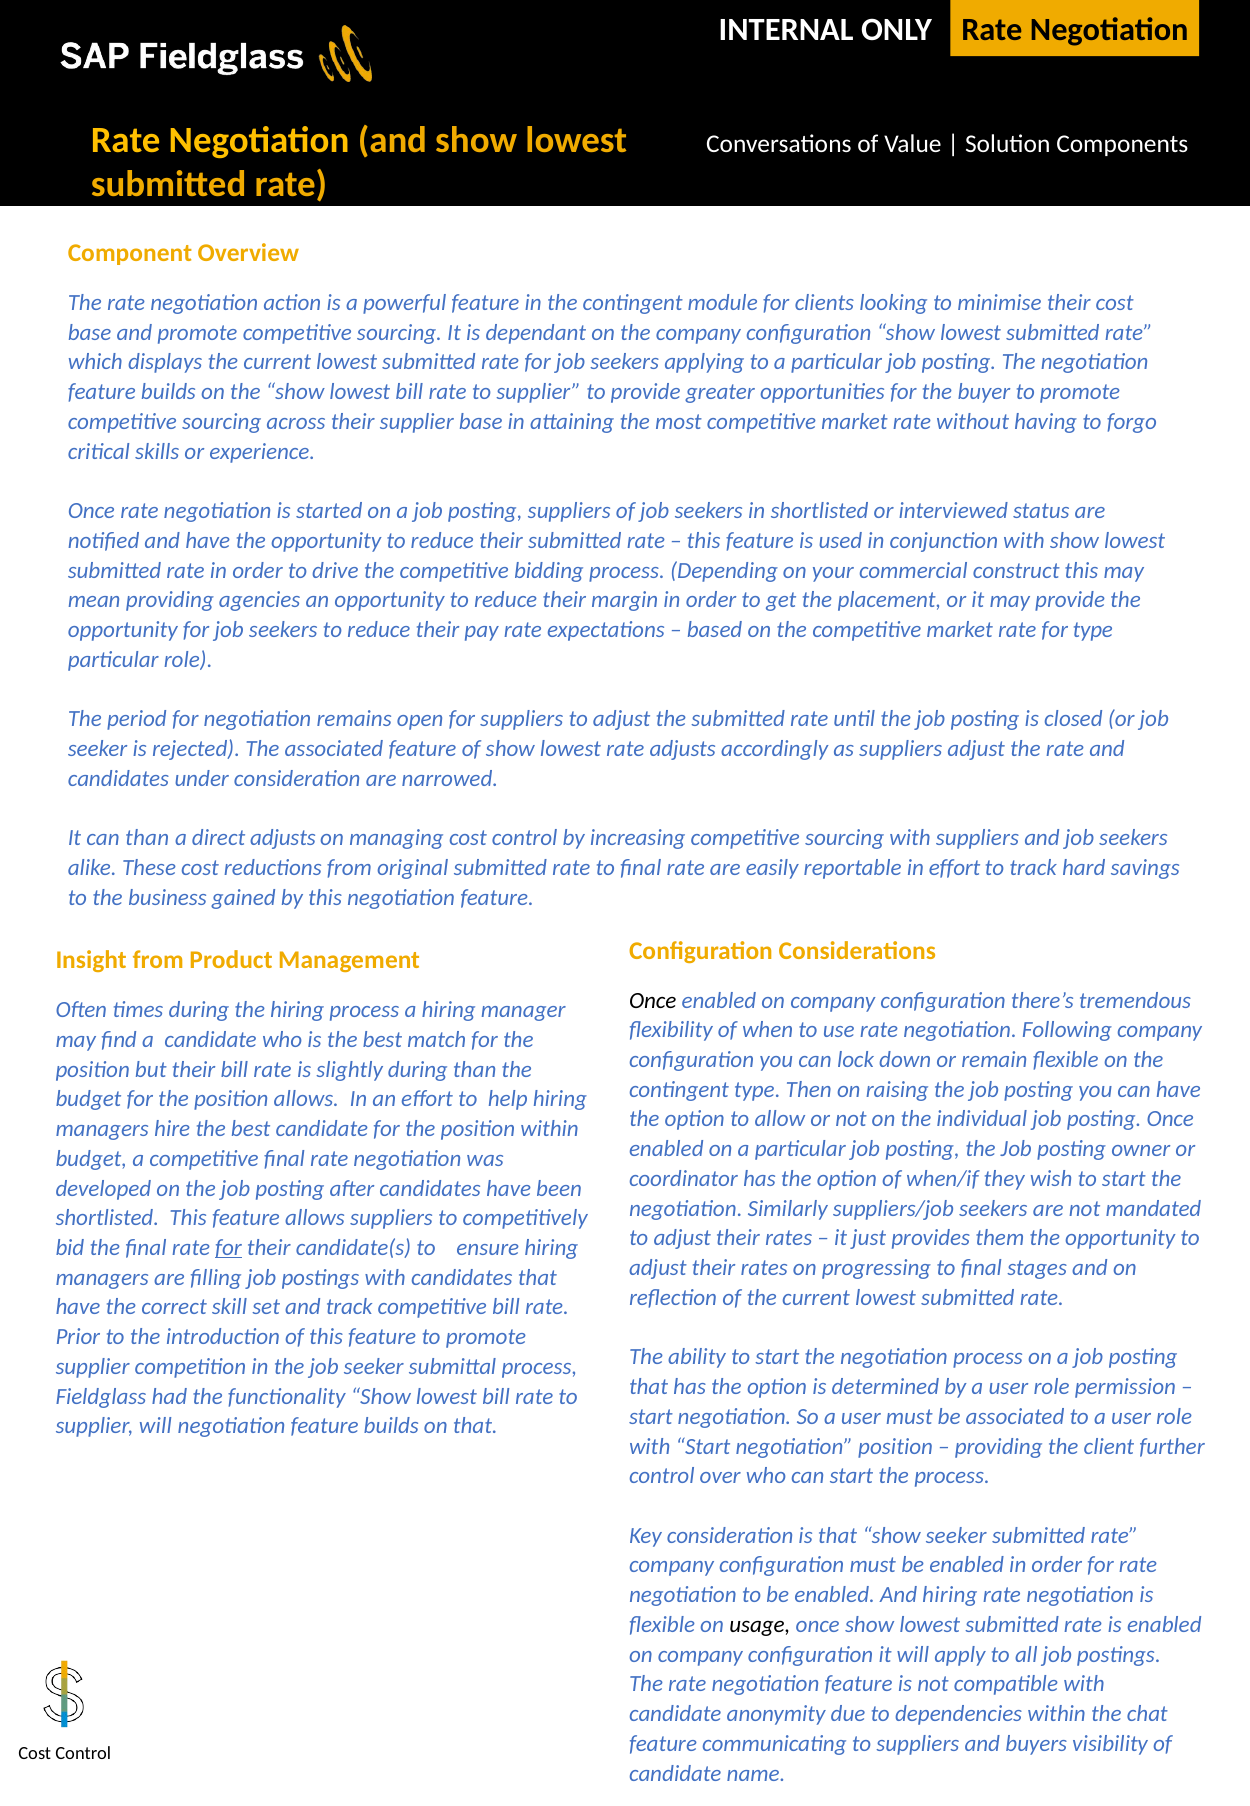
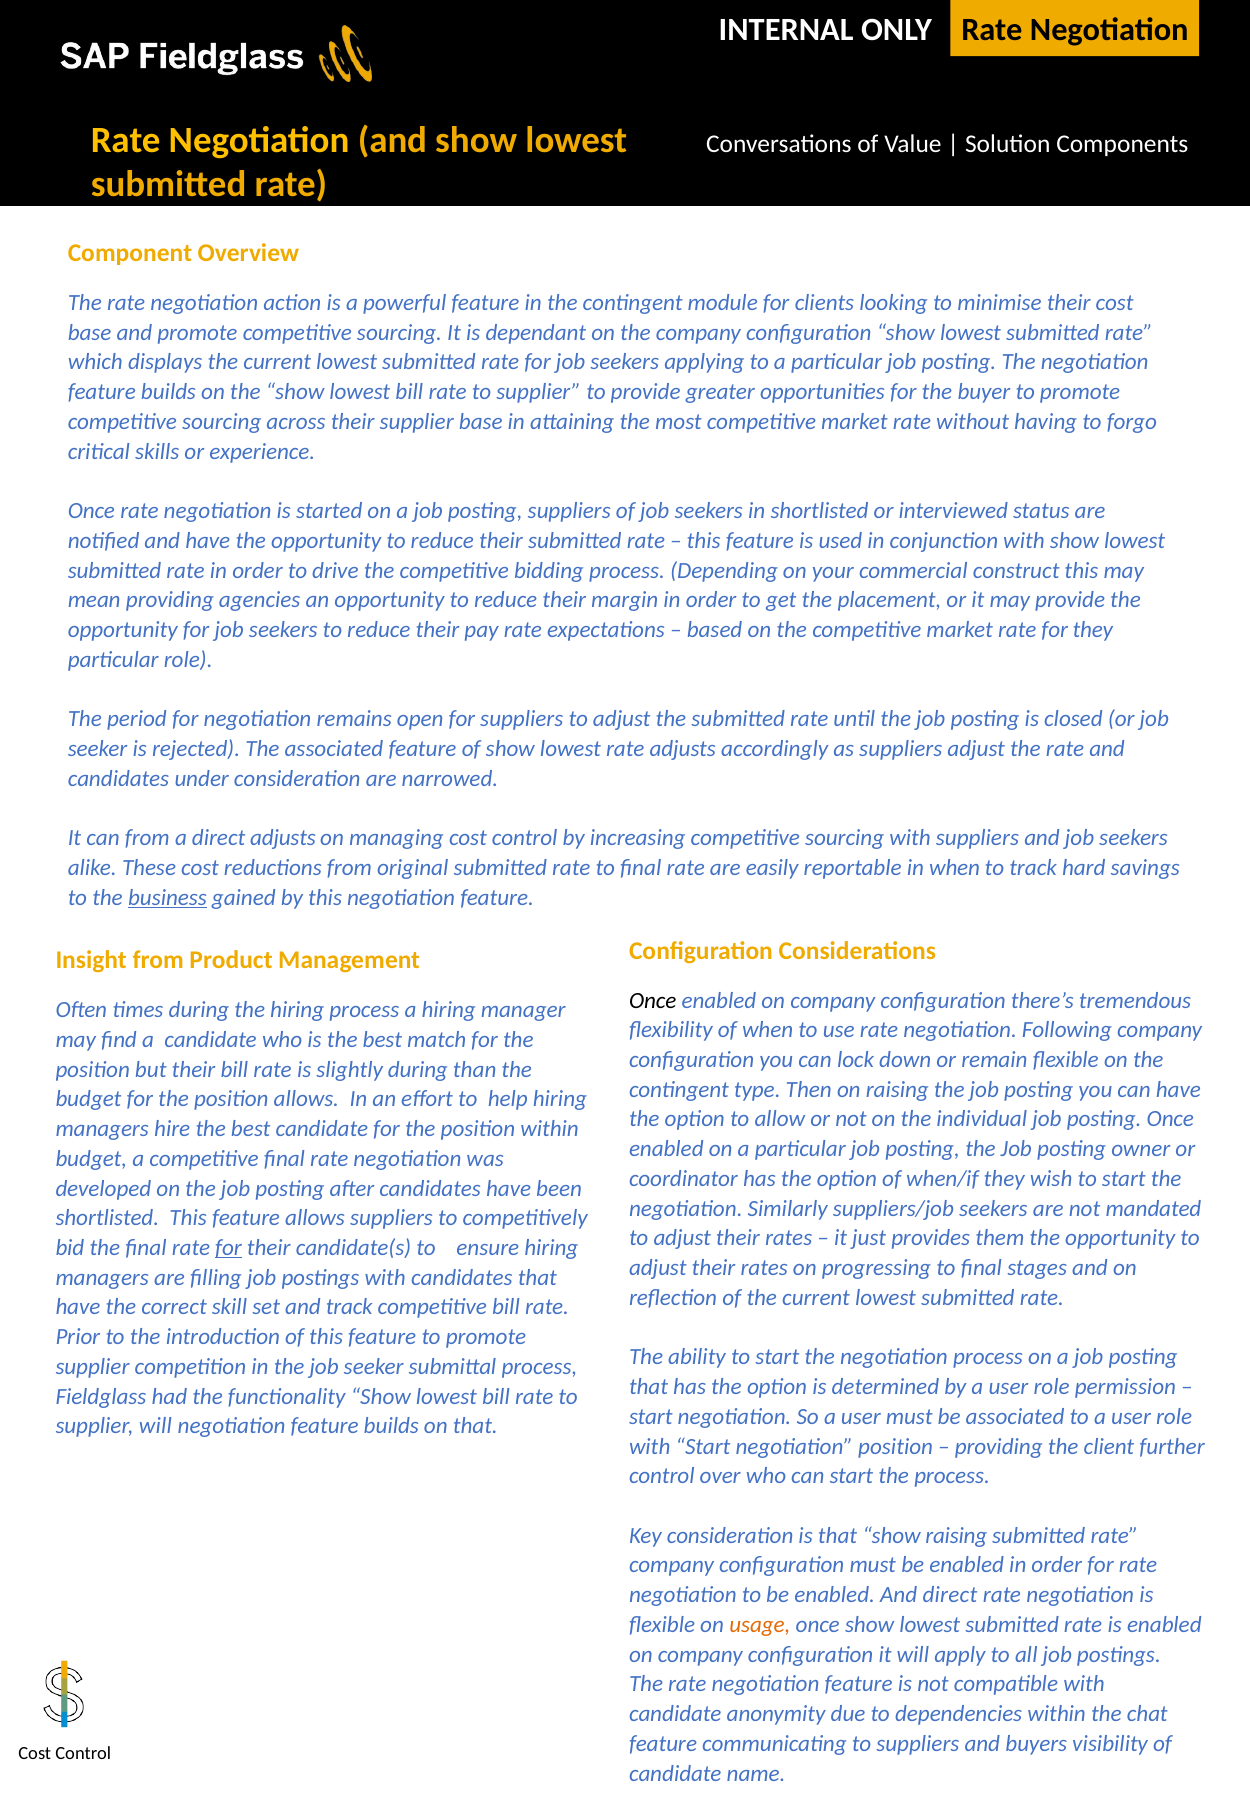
for type: type -> they
can than: than -> from
in effort: effort -> when
business underline: none -> present
show seeker: seeker -> raising
And hiring: hiring -> direct
usage colour: black -> orange
